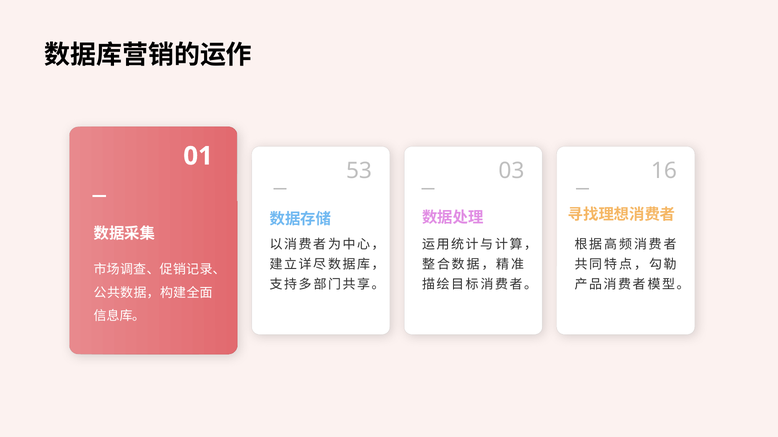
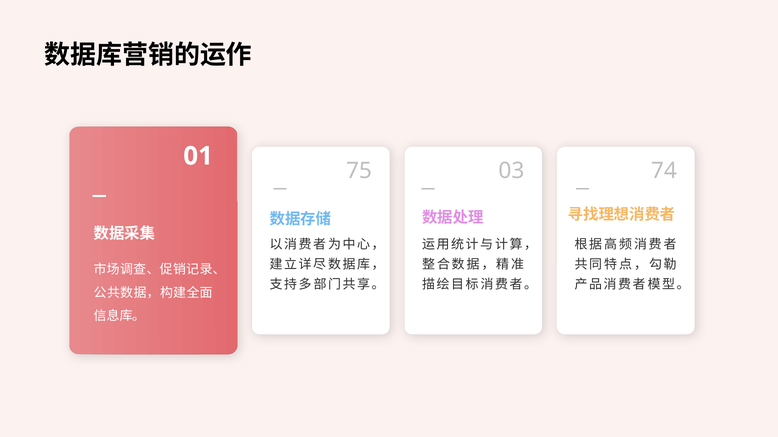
53: 53 -> 75
16: 16 -> 74
